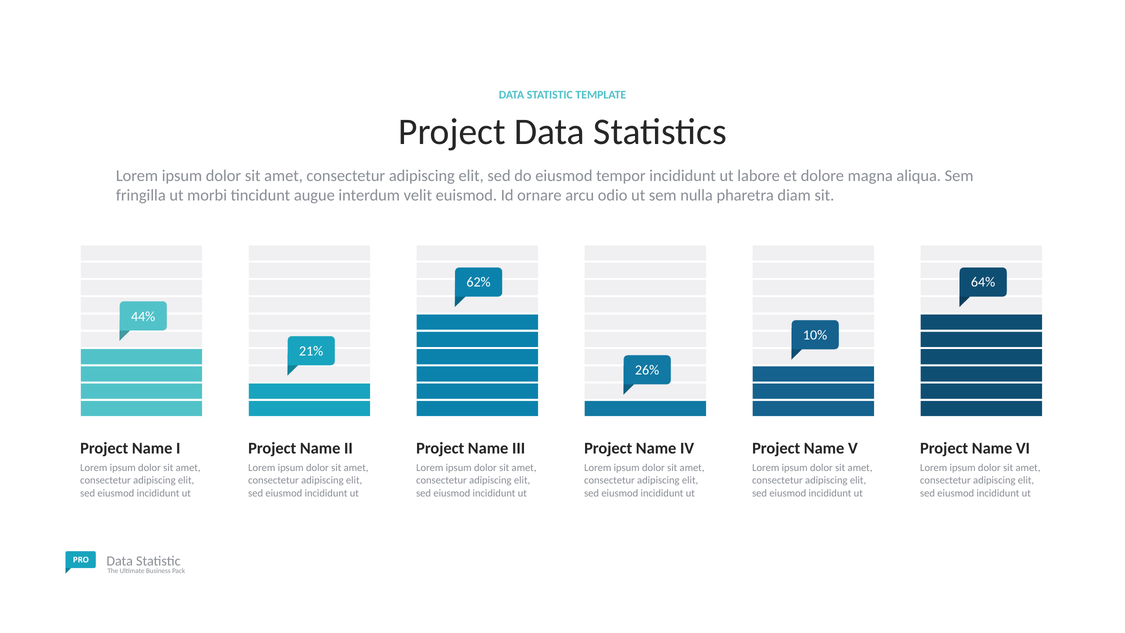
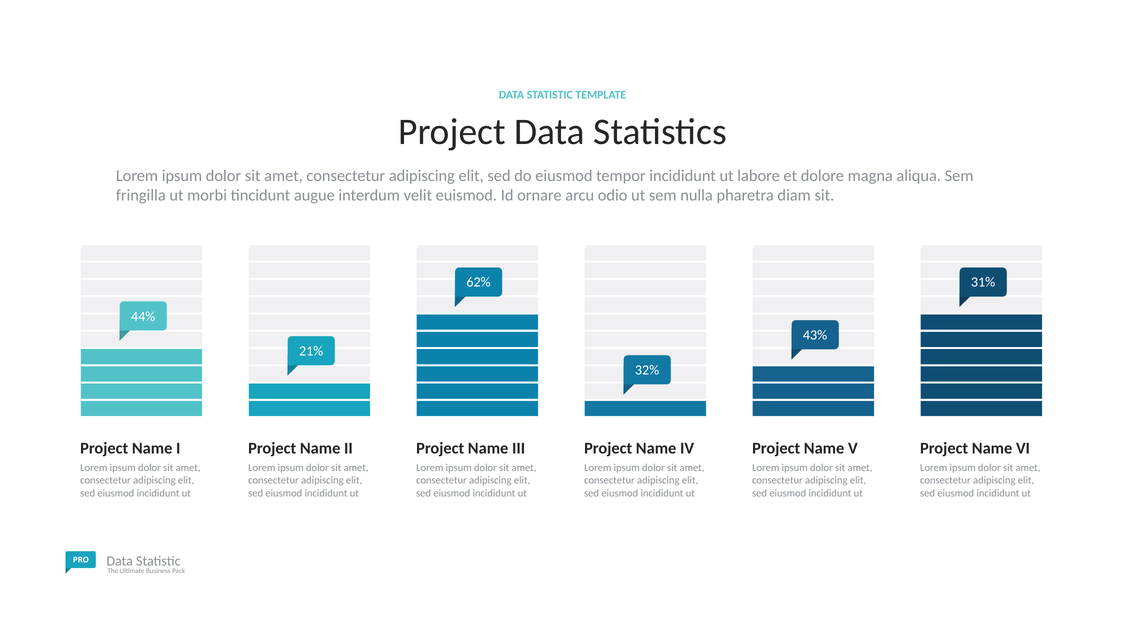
64%: 64% -> 31%
10%: 10% -> 43%
26%: 26% -> 32%
